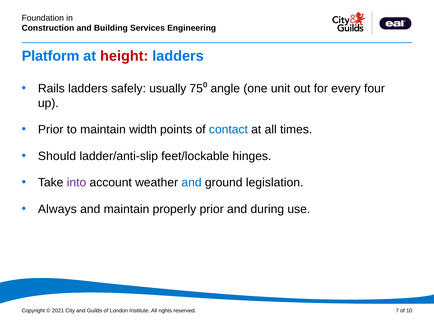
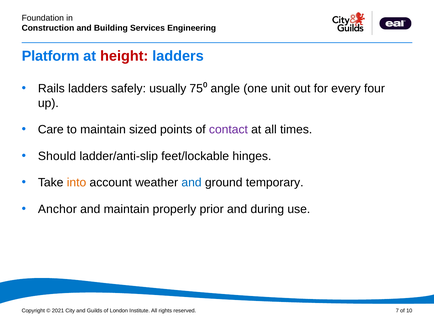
Prior at (51, 130): Prior -> Care
width: width -> sized
contact colour: blue -> purple
into colour: purple -> orange
legislation: legislation -> temporary
Always: Always -> Anchor
